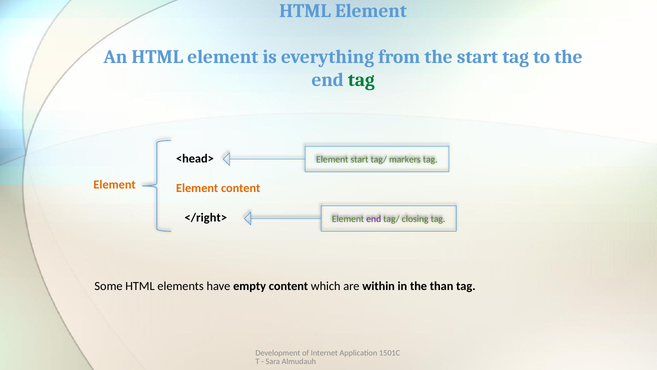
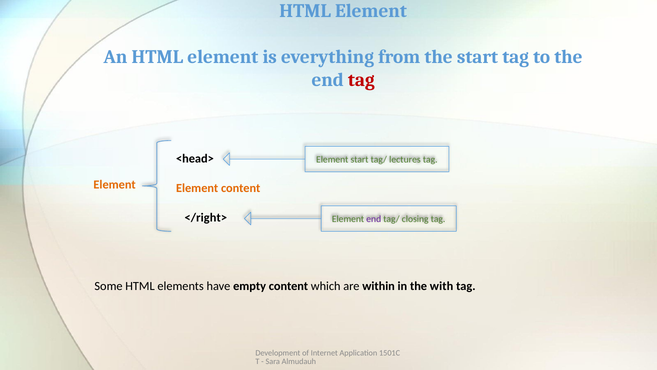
tag at (361, 80) colour: green -> red
markers: markers -> lectures
than: than -> with
